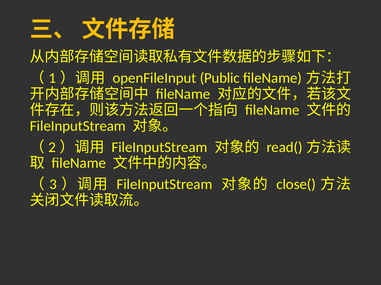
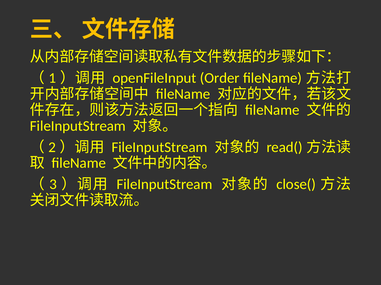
Public: Public -> Order
